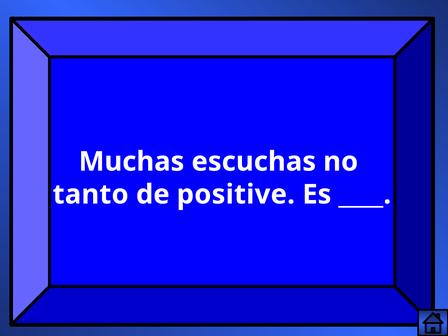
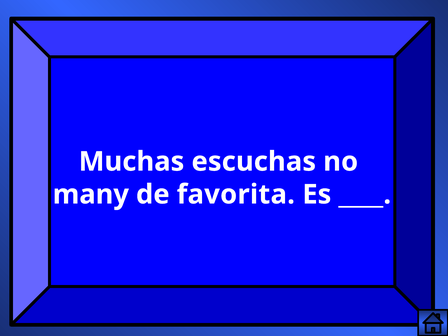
tanto: tanto -> many
positive: positive -> favorita
